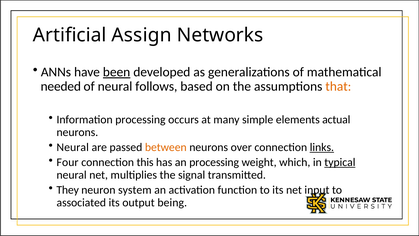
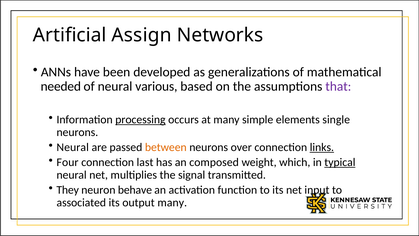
been underline: present -> none
follows: follows -> various
that colour: orange -> purple
processing at (140, 120) underline: none -> present
actual: actual -> single
this: this -> last
an processing: processing -> composed
system: system -> behave
output being: being -> many
